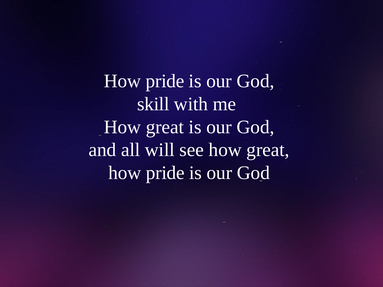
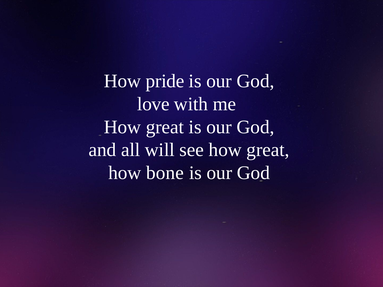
skill: skill -> love
pride at (165, 173): pride -> bone
